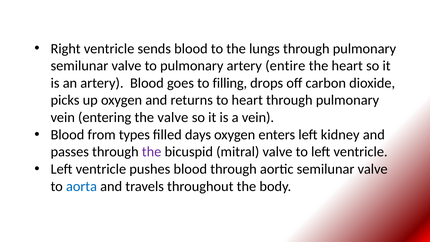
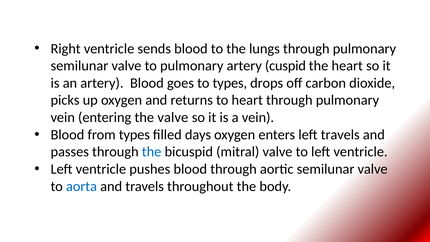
entire: entire -> cuspid
to filling: filling -> types
left kidney: kidney -> travels
the at (152, 152) colour: purple -> blue
